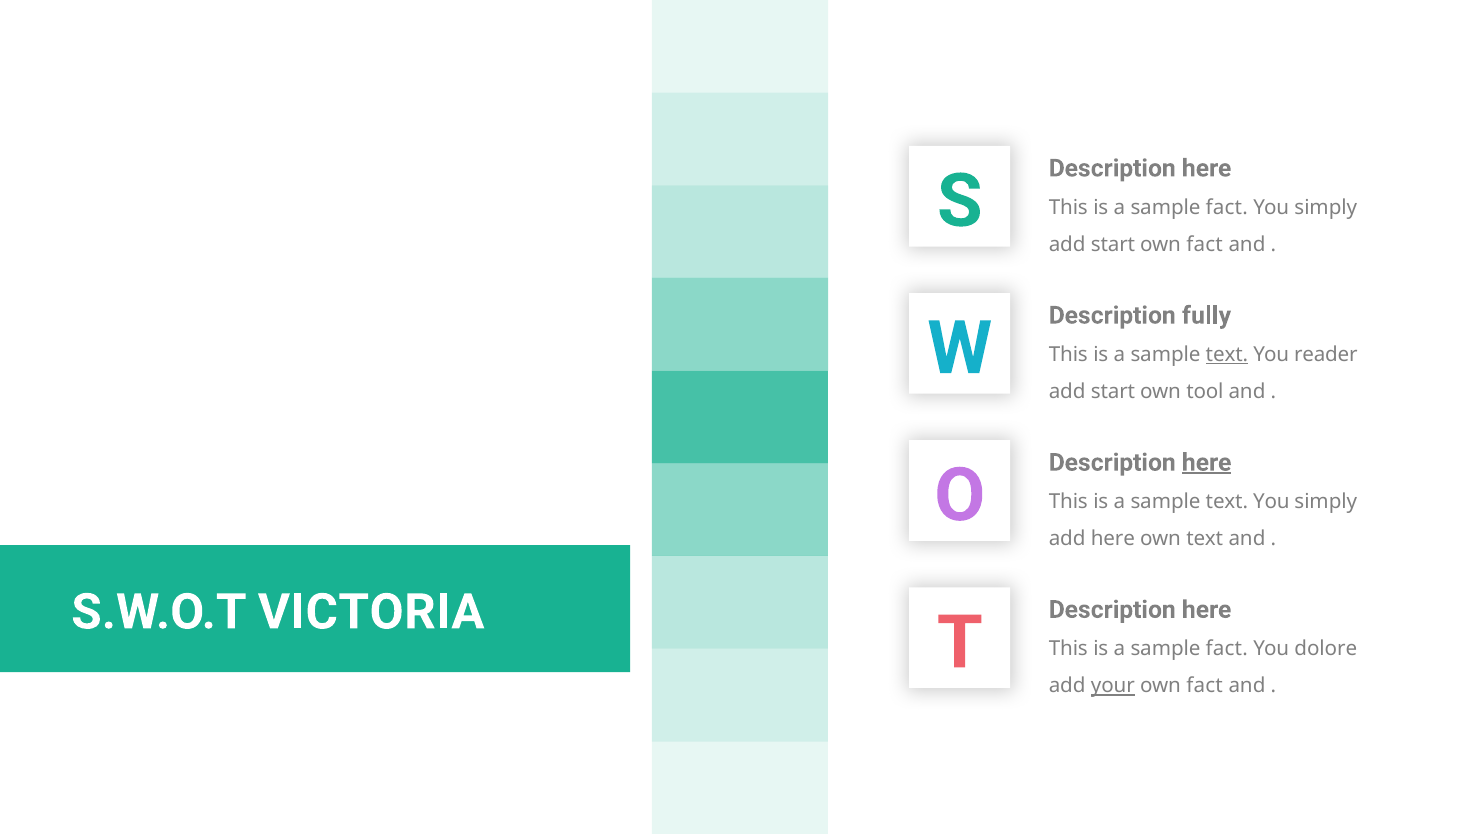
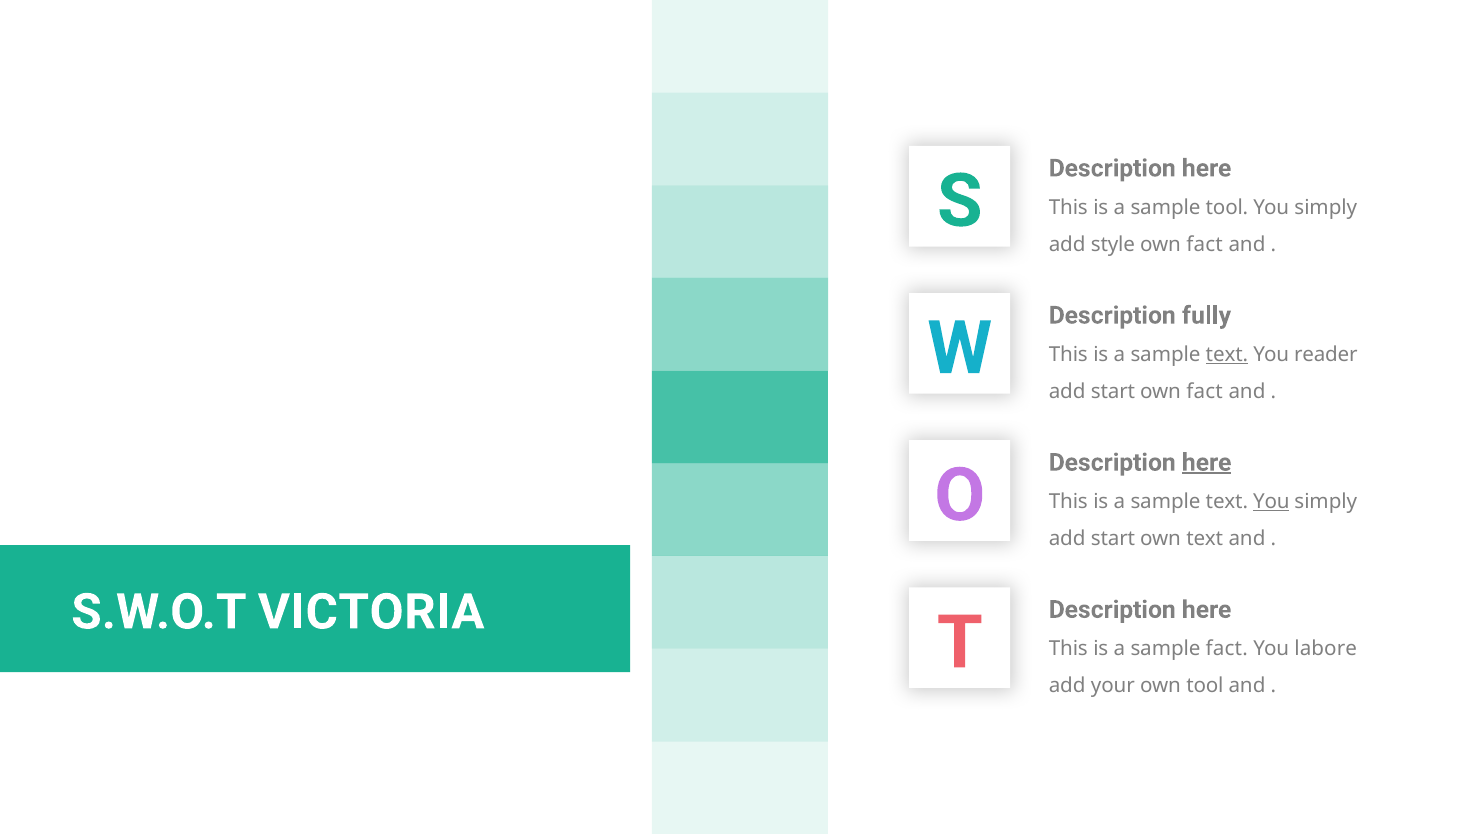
fact at (1227, 208): fact -> tool
start at (1113, 245): start -> style
tool at (1205, 392): tool -> fact
You at (1271, 502) underline: none -> present
here at (1113, 539): here -> start
dolore: dolore -> labore
your underline: present -> none
fact at (1205, 686): fact -> tool
